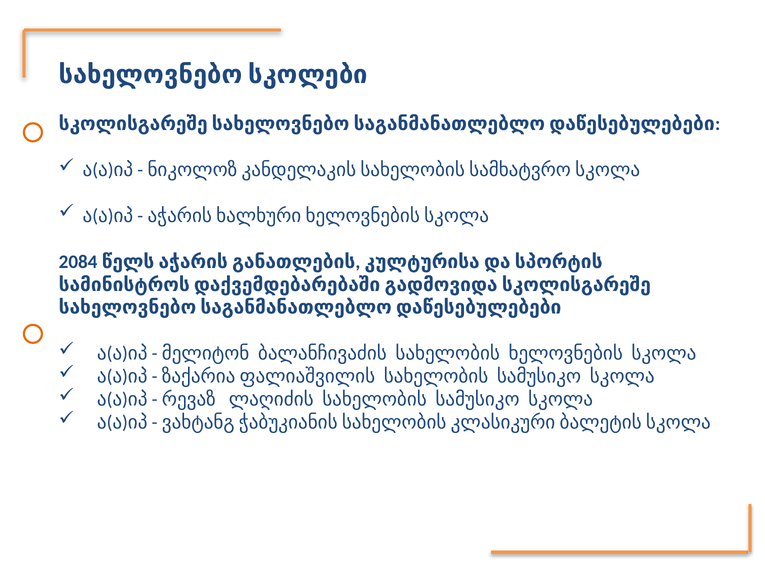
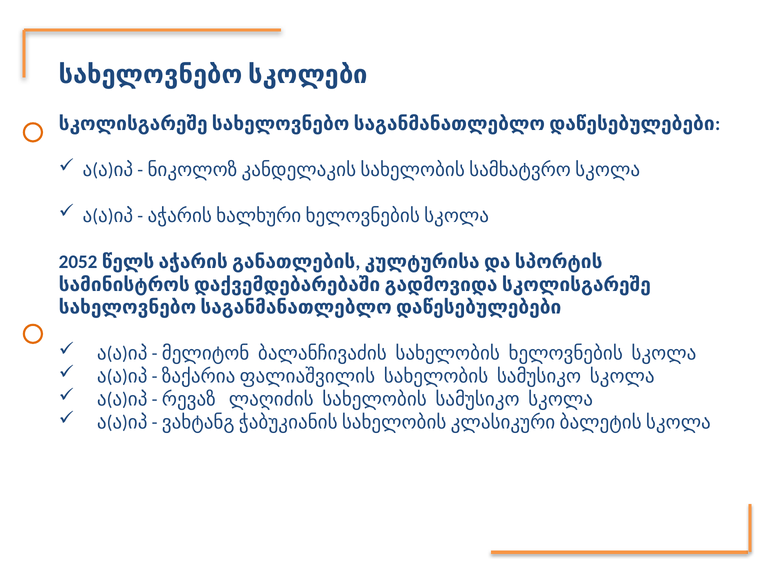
2084: 2084 -> 2052
